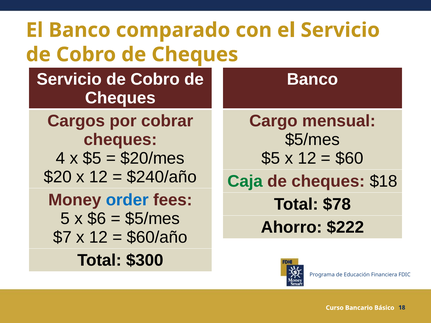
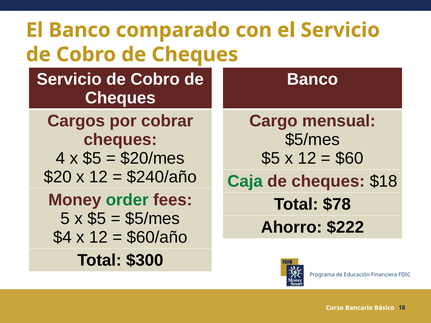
order colour: blue -> green
5 x $6: $6 -> $5
$7: $7 -> $4
